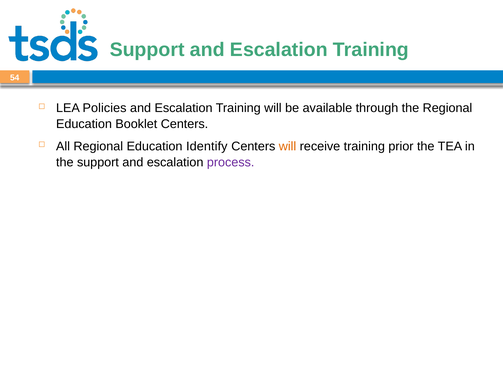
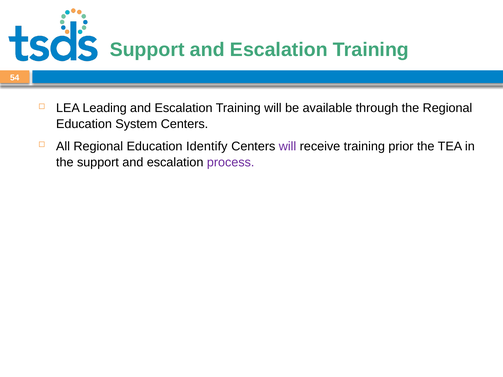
Policies: Policies -> Leading
Booklet: Booklet -> System
will at (287, 146) colour: orange -> purple
